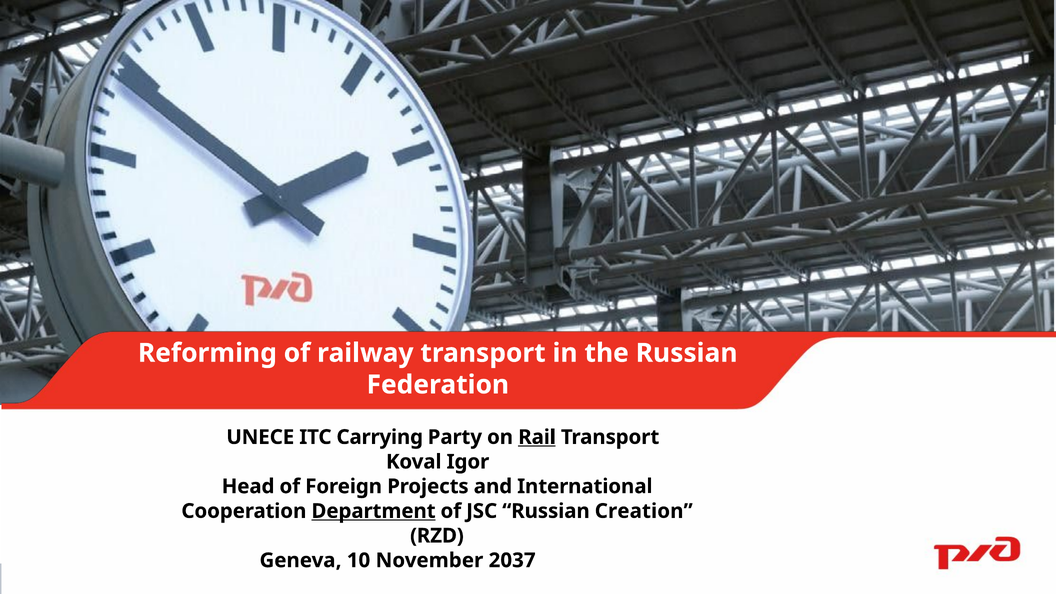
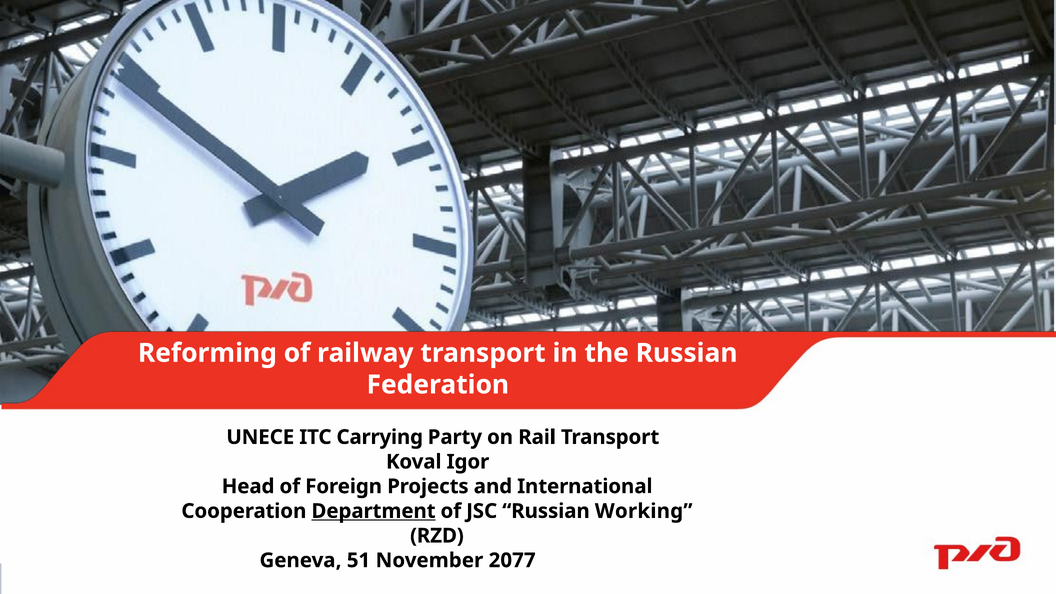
Rail underline: present -> none
Creation: Creation -> Working
10: 10 -> 51
2037: 2037 -> 2077
